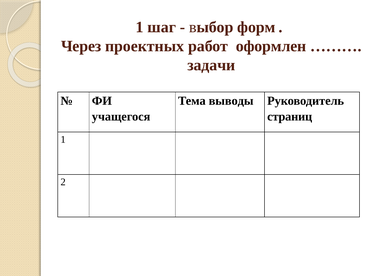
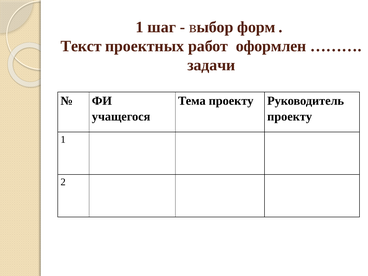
Через: Через -> Текст
Тема выводы: выводы -> проекту
страниц at (290, 116): страниц -> проекту
